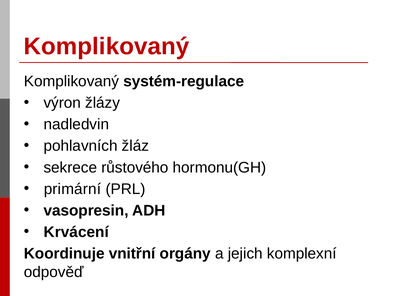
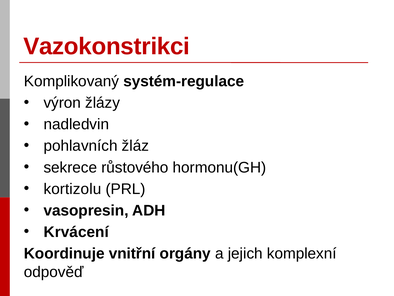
Komplikovaný at (106, 46): Komplikovaný -> Vazokonstrikci
primární: primární -> kortizolu
